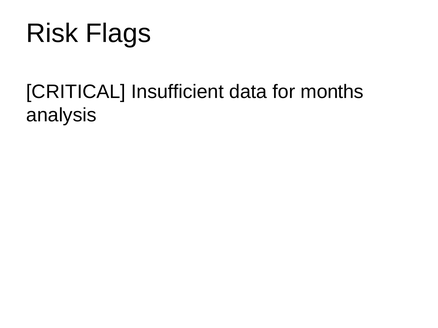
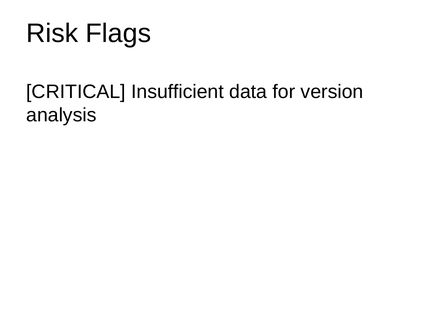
months: months -> version
